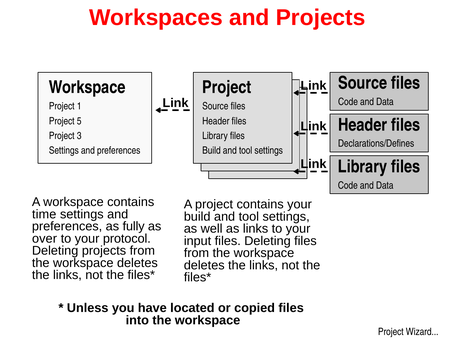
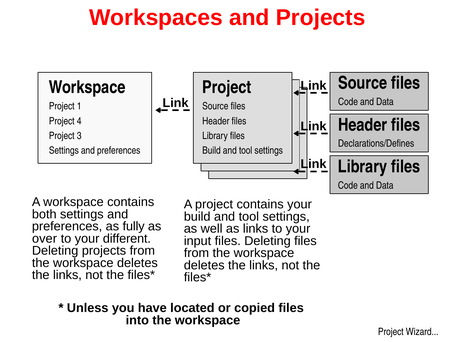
5: 5 -> 4
time: time -> both
protocol: protocol -> different
